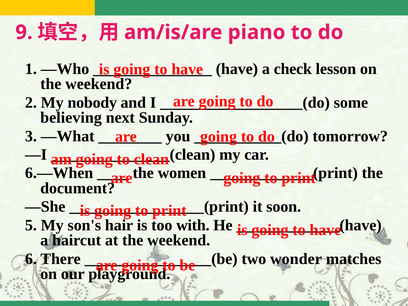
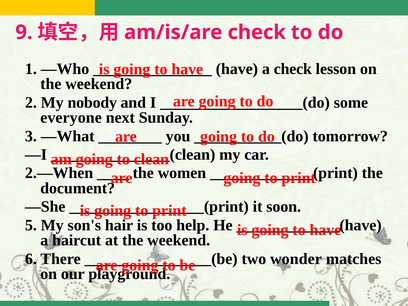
piano at (257, 32): piano -> check
believing: believing -> everyone
6.—When: 6.—When -> 2.—When
with: with -> help
